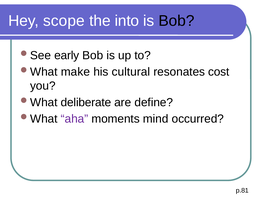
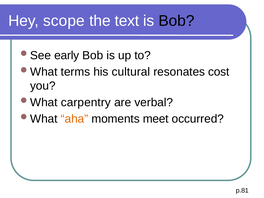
into: into -> text
make: make -> terms
deliberate: deliberate -> carpentry
define: define -> verbal
aha colour: purple -> orange
mind: mind -> meet
